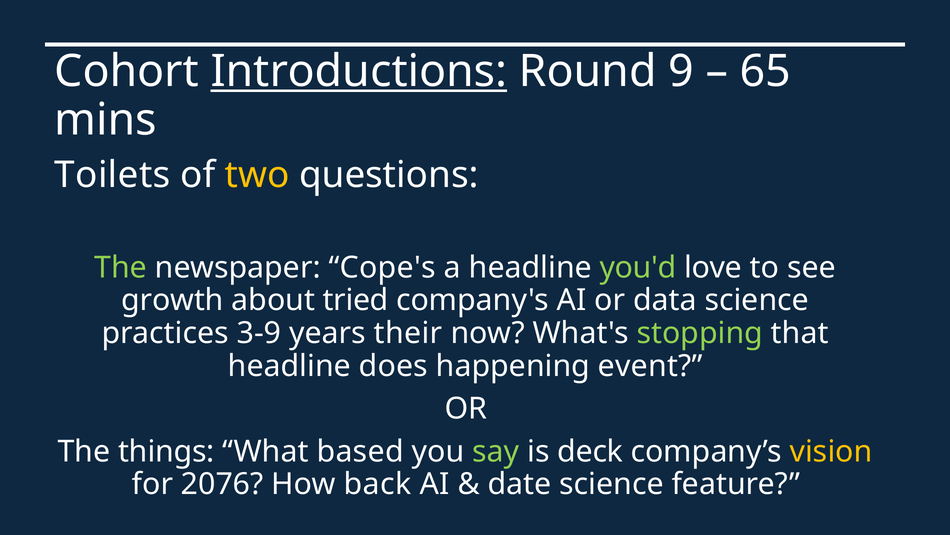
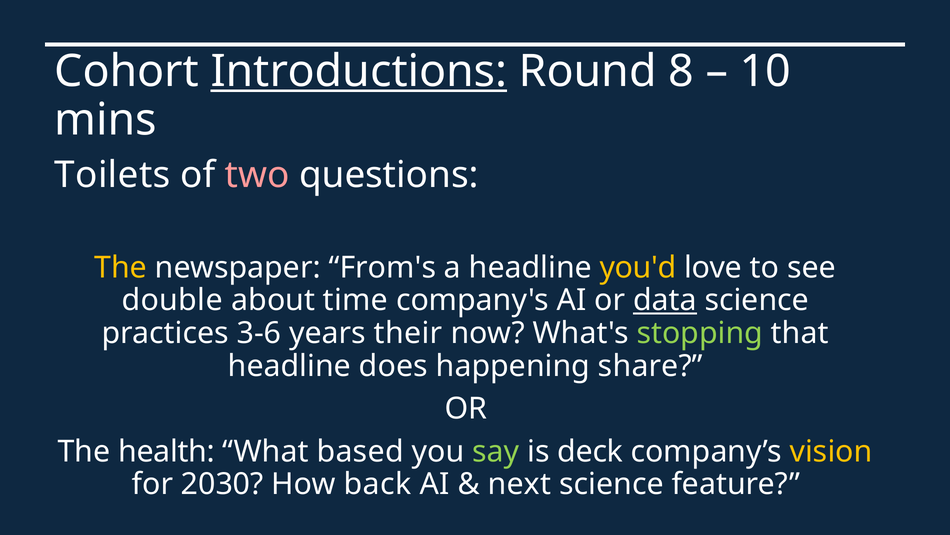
9: 9 -> 8
65: 65 -> 10
two colour: yellow -> pink
The at (121, 267) colour: light green -> yellow
Cope's: Cope's -> From's
you'd colour: light green -> yellow
growth: growth -> double
tried: tried -> time
data underline: none -> present
3-9: 3-9 -> 3-6
event: event -> share
things: things -> health
2076: 2076 -> 2030
date: date -> next
